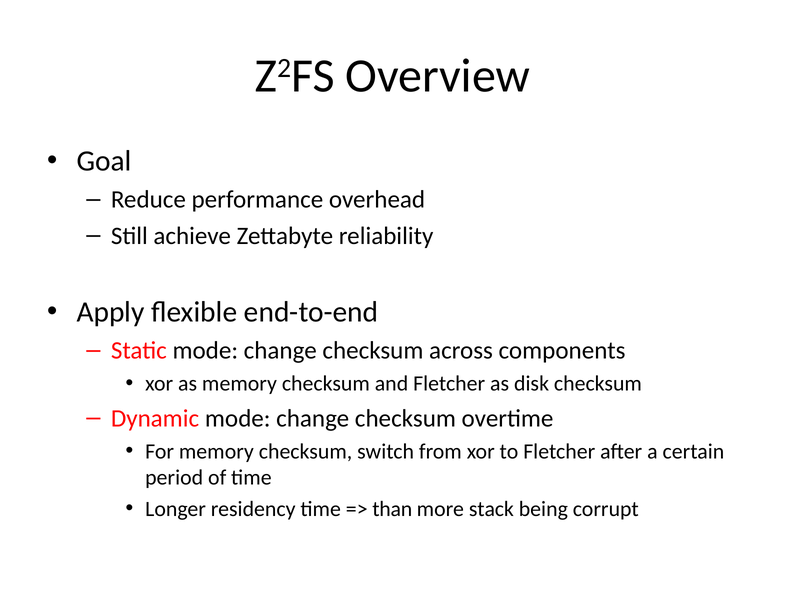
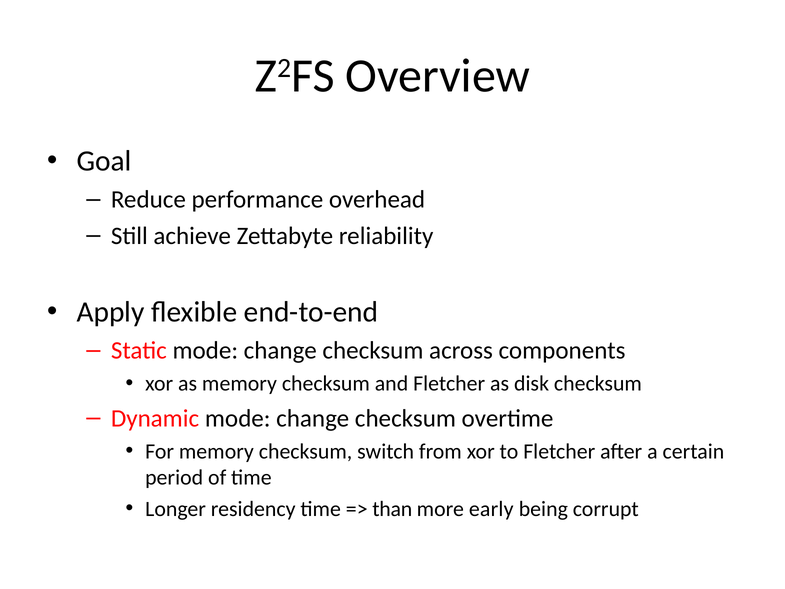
stack: stack -> early
